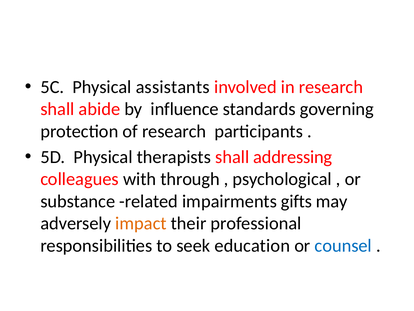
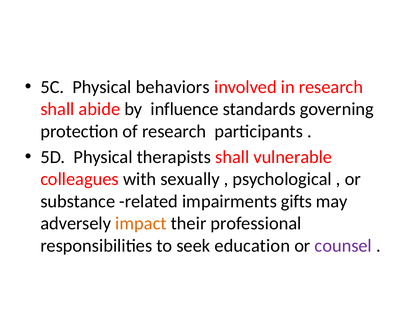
assistants: assistants -> behaviors
addressing: addressing -> vulnerable
through: through -> sexually
counsel colour: blue -> purple
